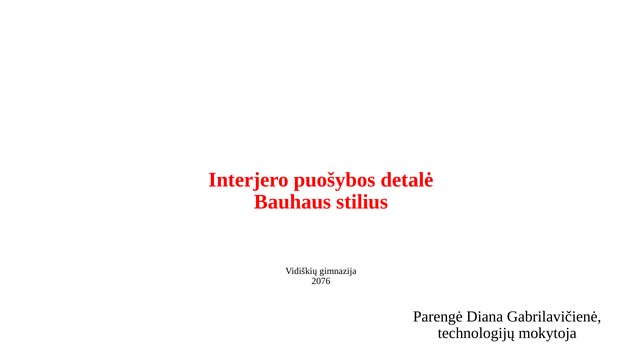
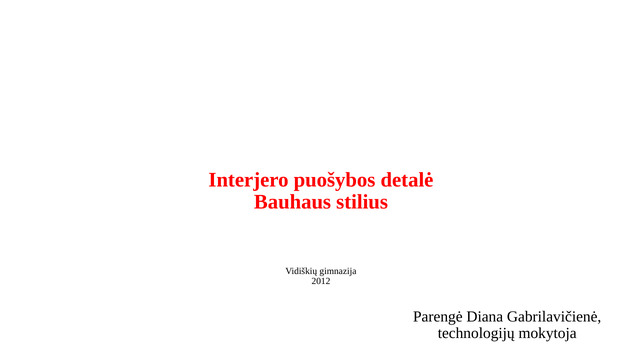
2076: 2076 -> 2012
